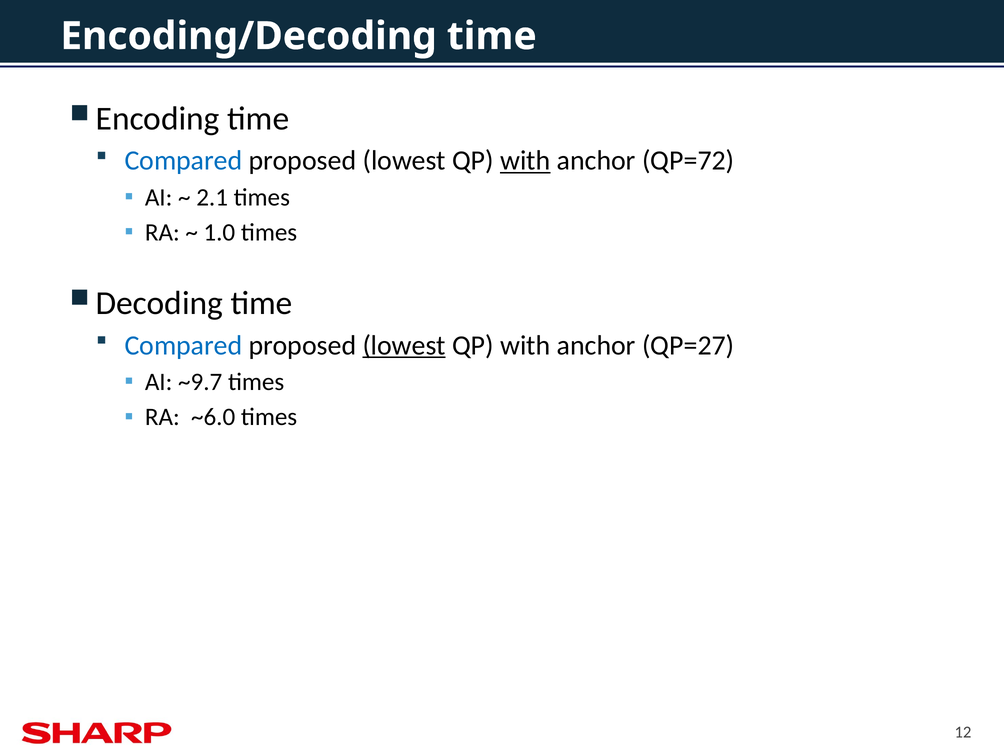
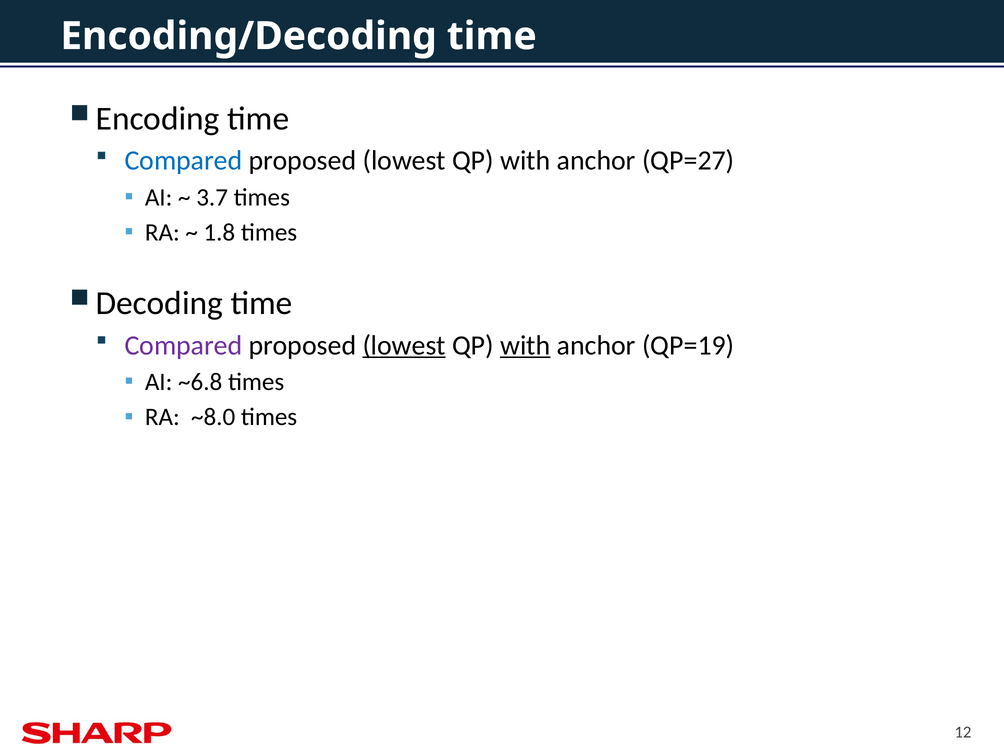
with at (525, 161) underline: present -> none
QP=72: QP=72 -> QP=27
2.1: 2.1 -> 3.7
1.0: 1.0 -> 1.8
Compared at (183, 345) colour: blue -> purple
with at (525, 345) underline: none -> present
QP=27: QP=27 -> QP=19
~9.7: ~9.7 -> ~6.8
~6.0: ~6.0 -> ~8.0
